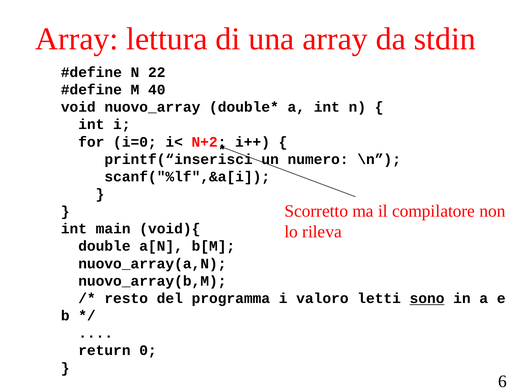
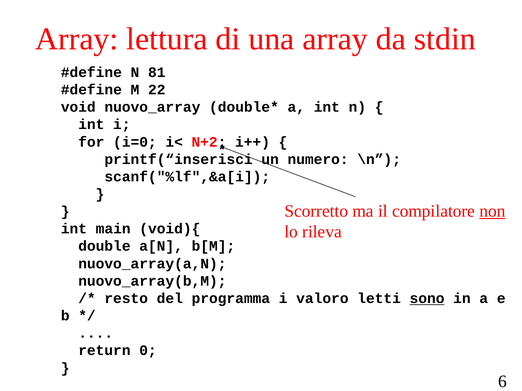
22: 22 -> 81
40: 40 -> 22
non underline: none -> present
